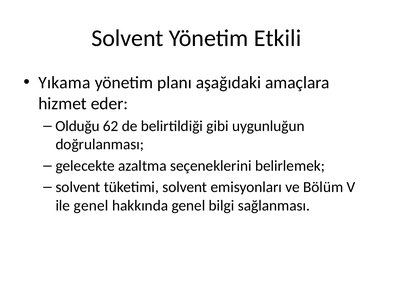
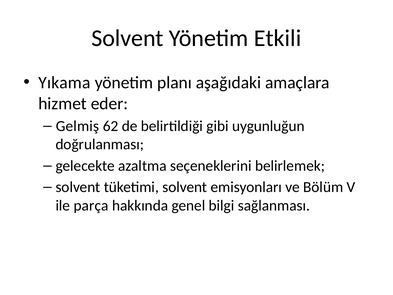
Olduğu: Olduğu -> Gelmiş
ile genel: genel -> parça
